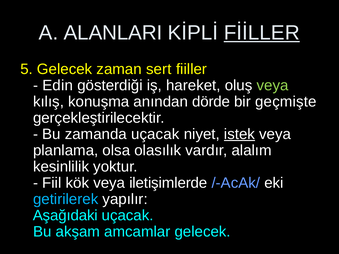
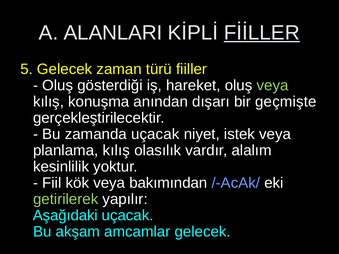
sert: sert -> türü
Edin at (58, 85): Edin -> Oluş
dörde: dörde -> dışarı
istek underline: present -> none
planlama olsa: olsa -> kılış
iletişimlerde: iletişimlerde -> bakımından
getirilerek colour: light blue -> light green
